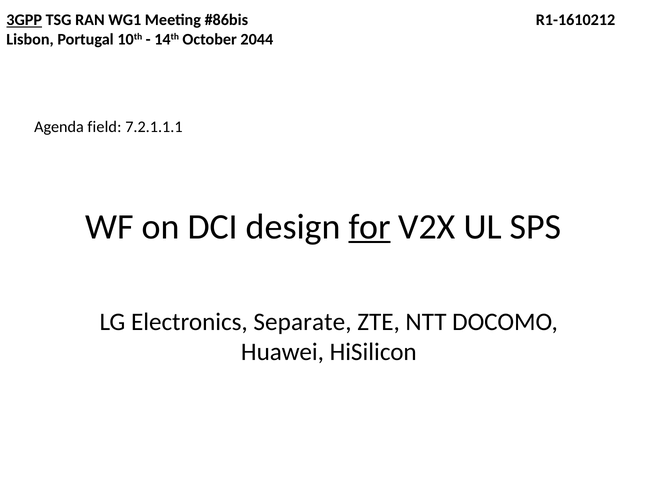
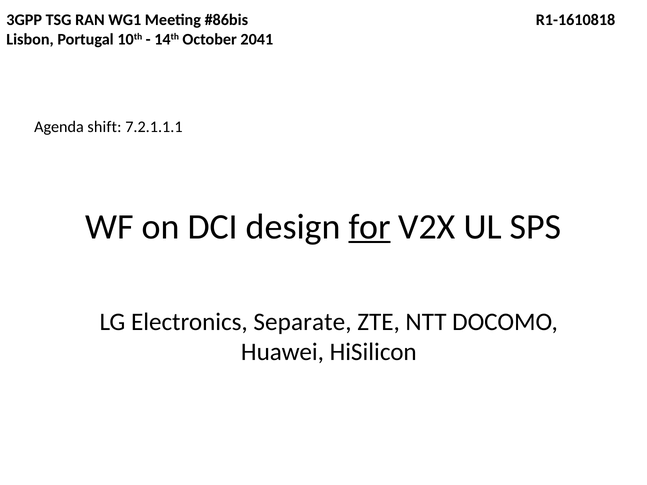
3GPP underline: present -> none
R1-1610212: R1-1610212 -> R1-1610818
2044: 2044 -> 2041
field: field -> shift
